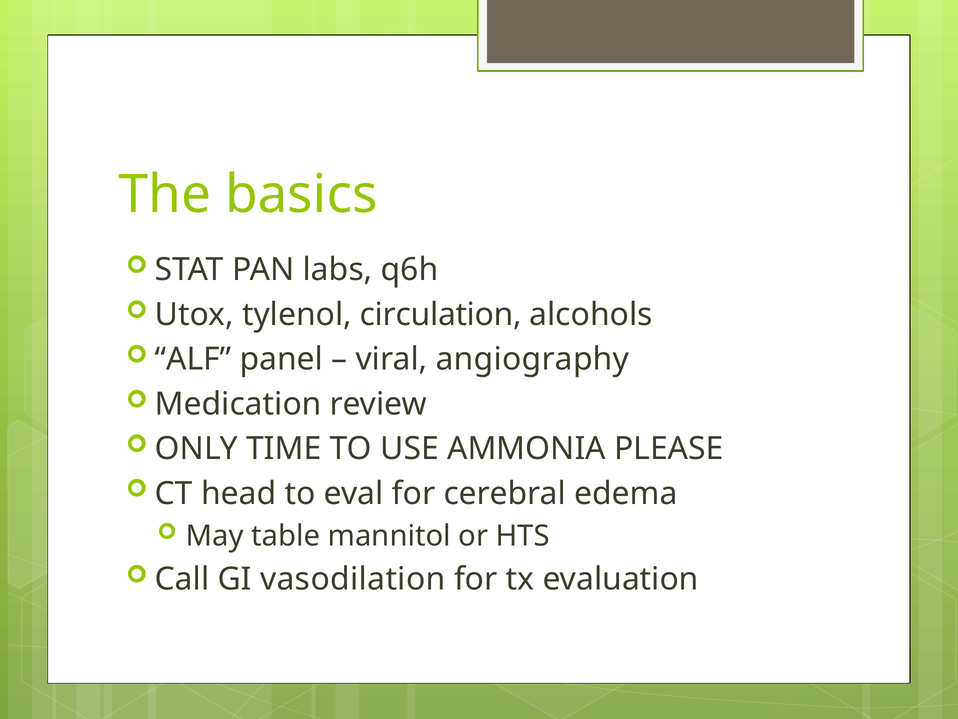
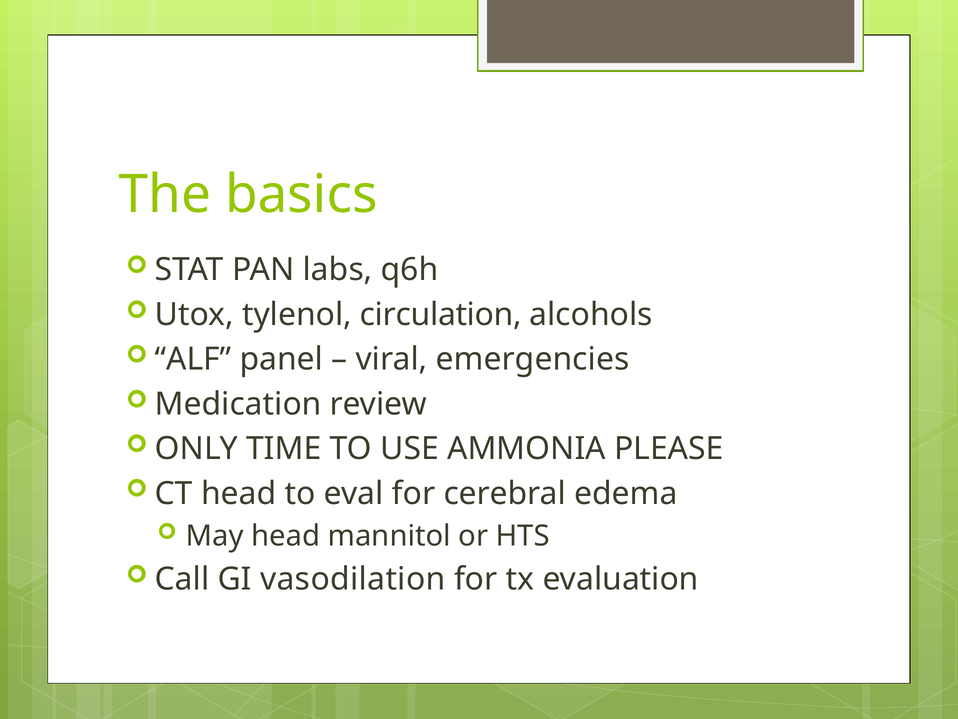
angiography: angiography -> emergencies
May table: table -> head
